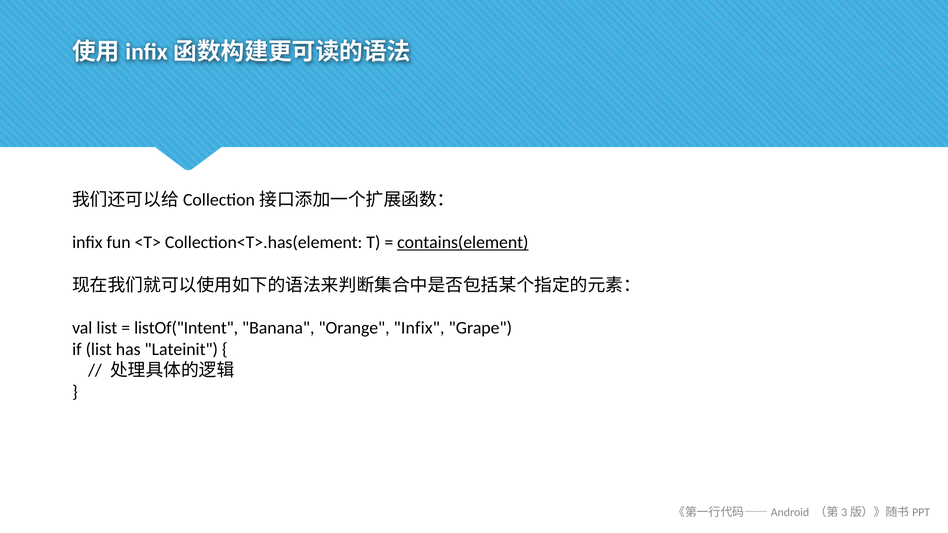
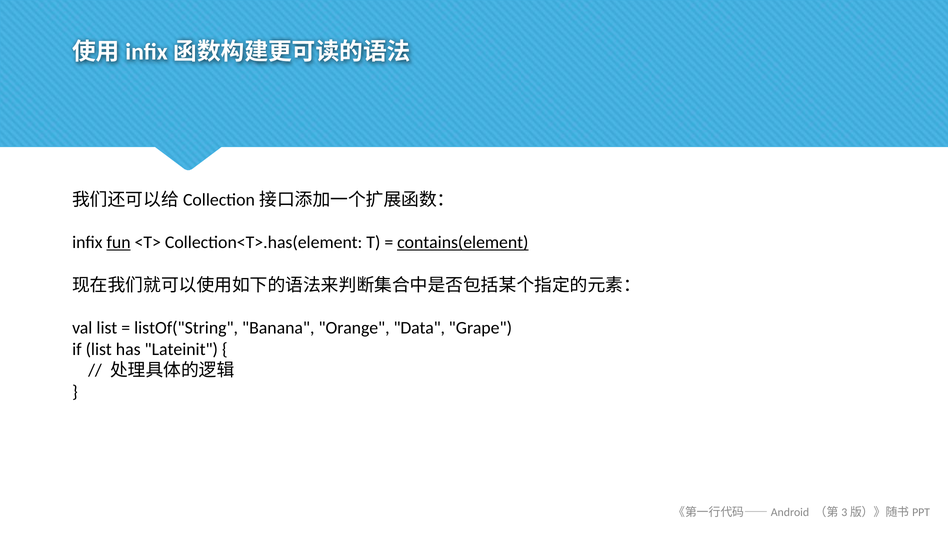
fun underline: none -> present
listOf("Intent: listOf("Intent -> listOf("String
Orange Infix: Infix -> Data
